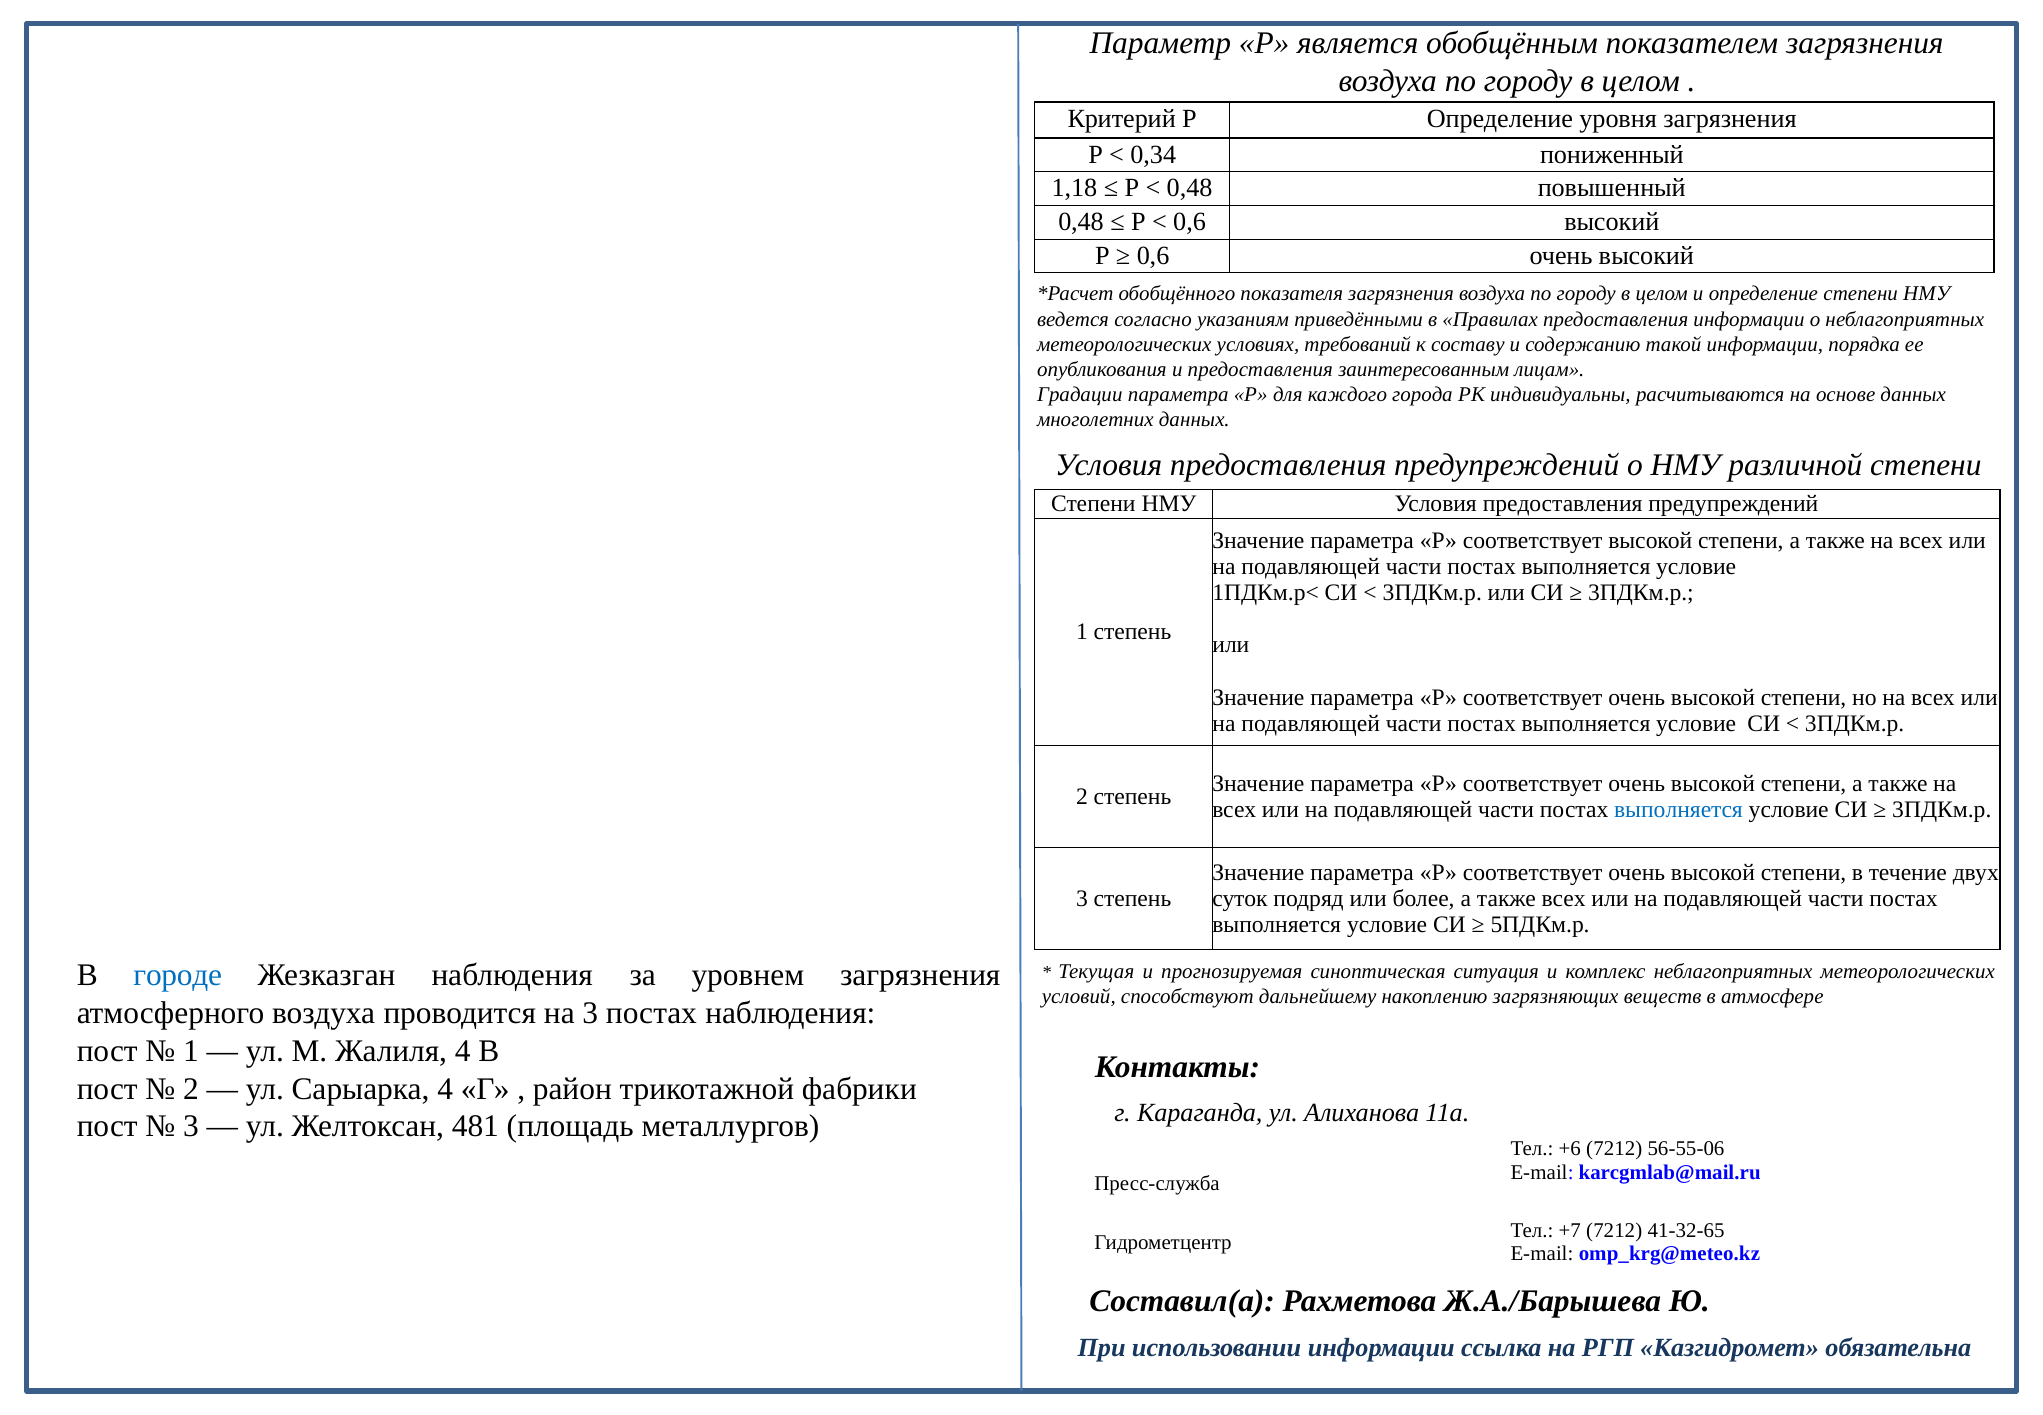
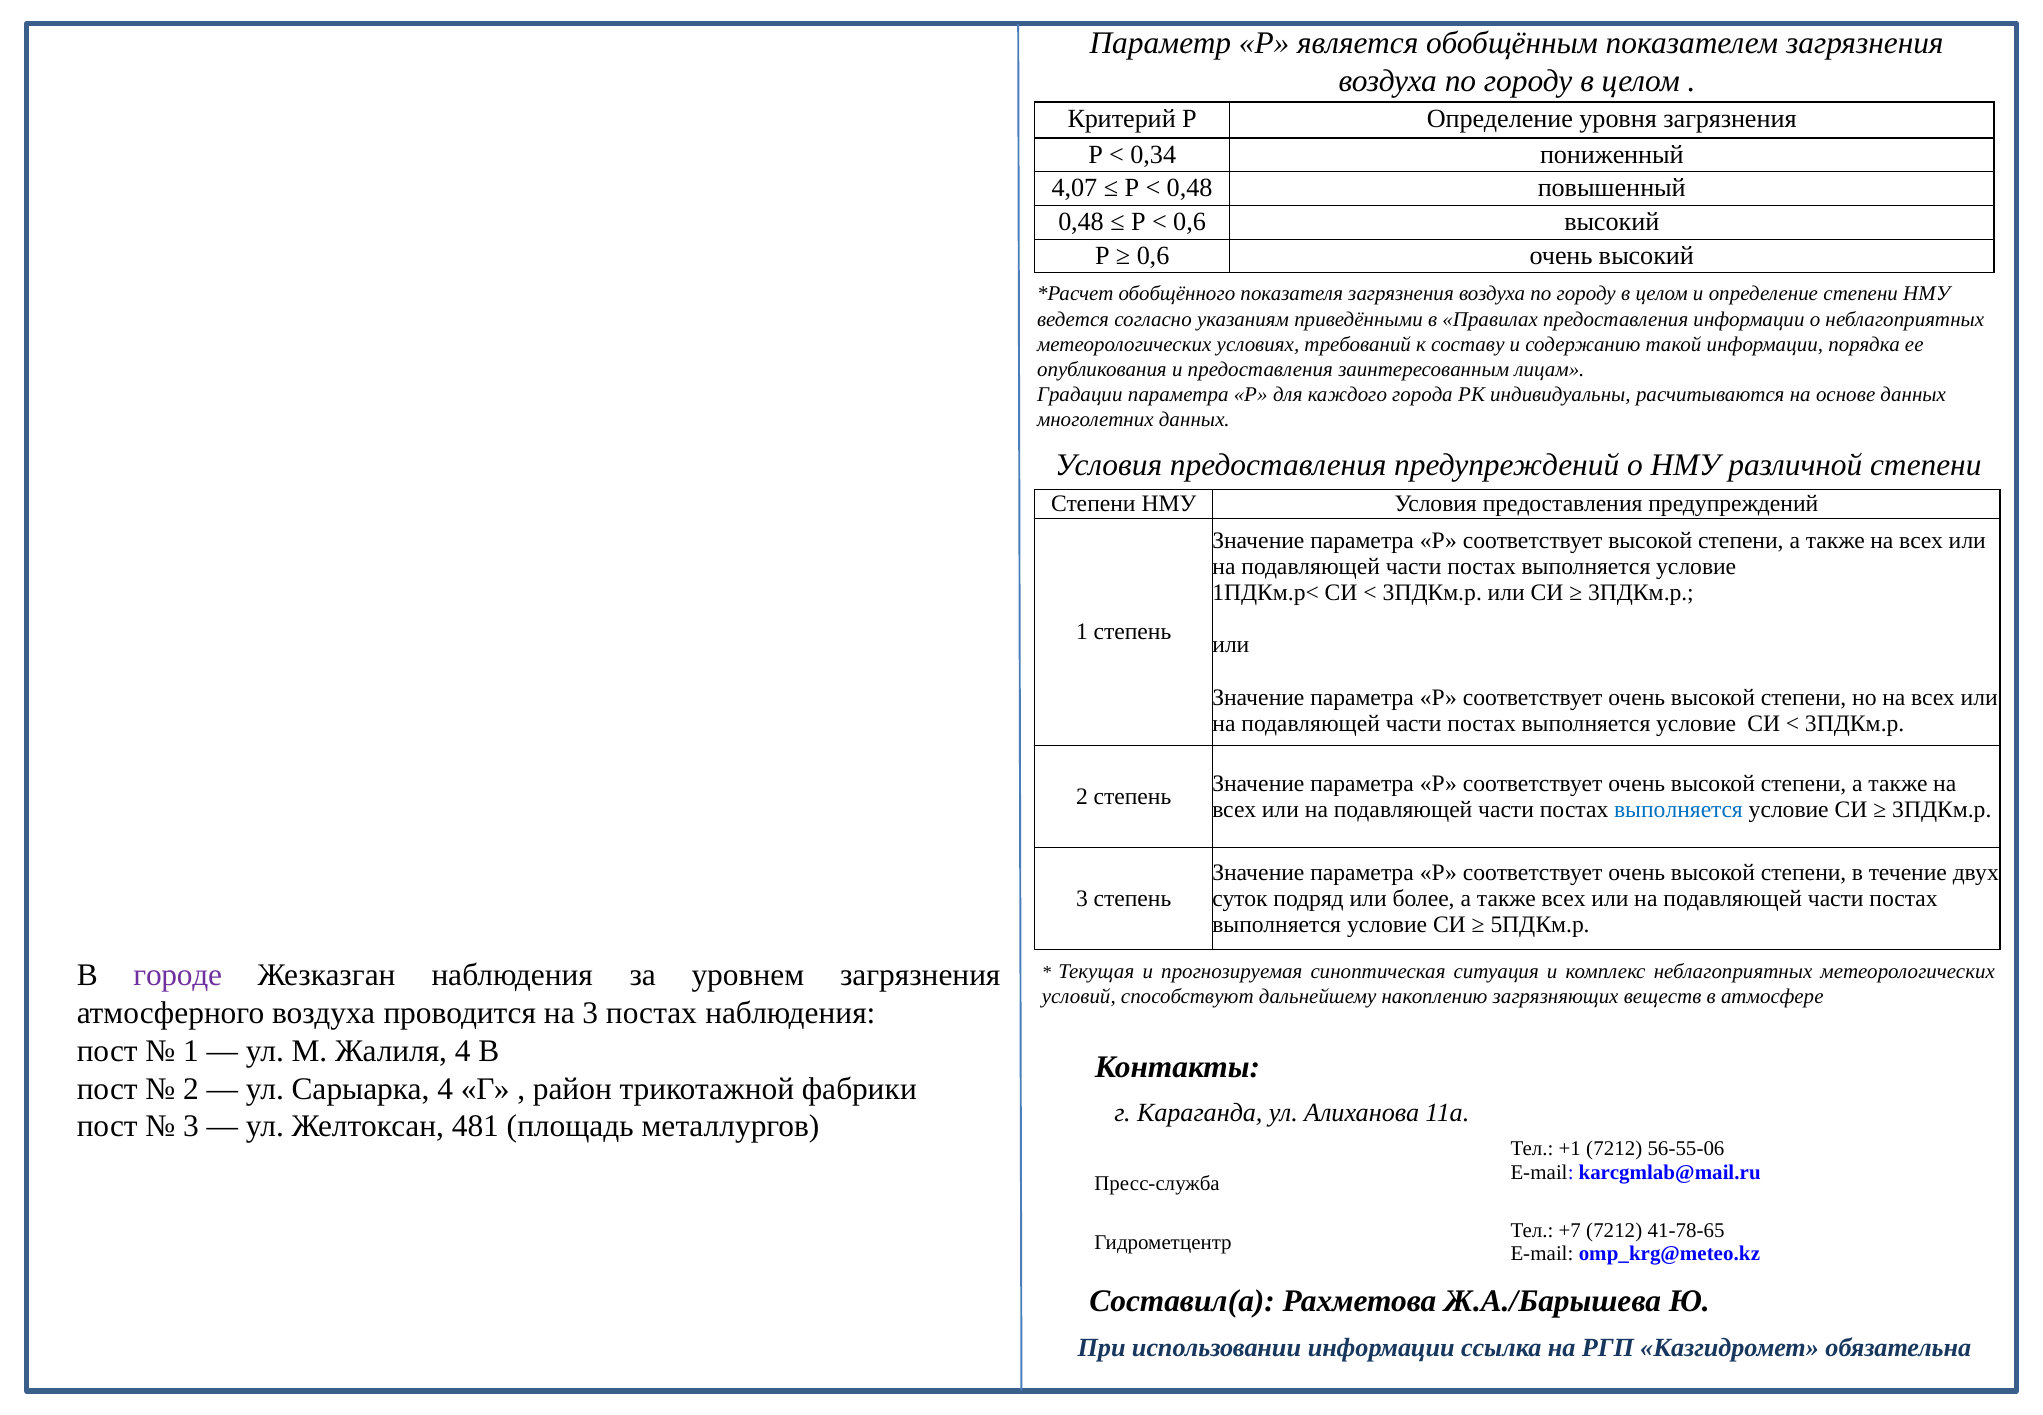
1,18: 1,18 -> 4,07
городе colour: blue -> purple
+6: +6 -> +1
41-32-65: 41-32-65 -> 41-78-65
